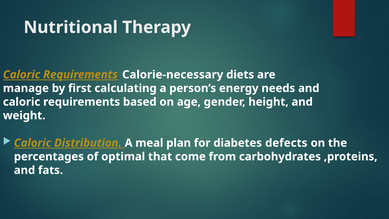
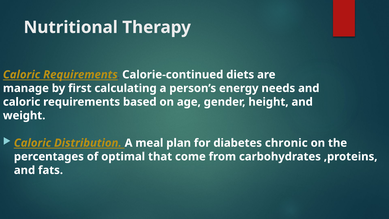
Calorie-necessary: Calorie-necessary -> Calorie-continued
defects: defects -> chronic
